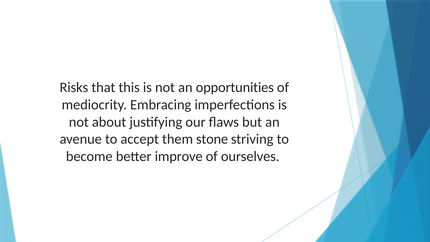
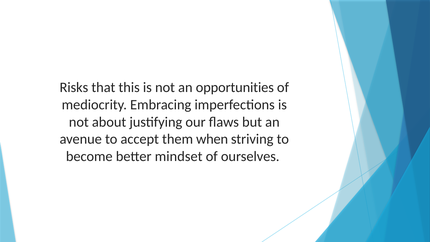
stone: stone -> when
improve: improve -> mindset
